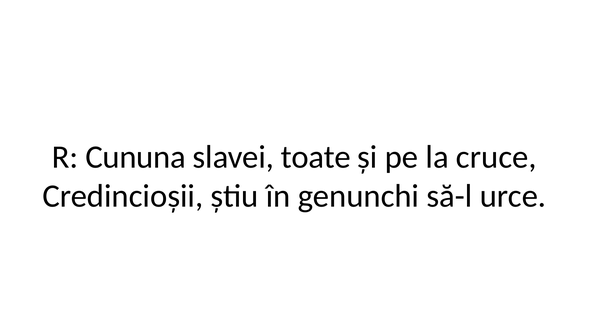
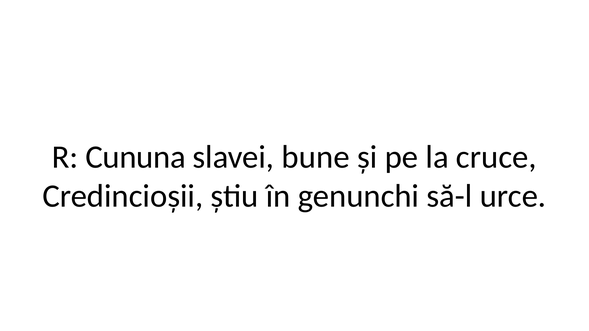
toate: toate -> bune
